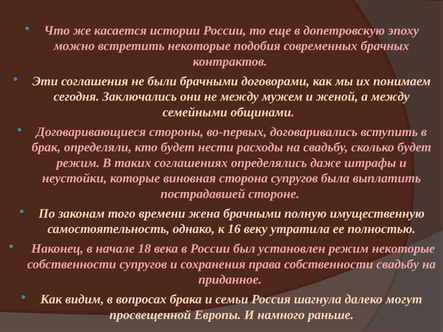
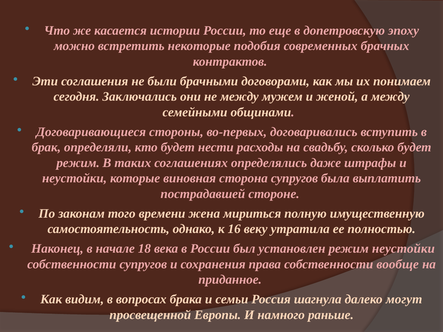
жена брачными: брачными -> мириться
режим некоторые: некоторые -> неустойки
собственности свадьбу: свадьбу -> вообще
